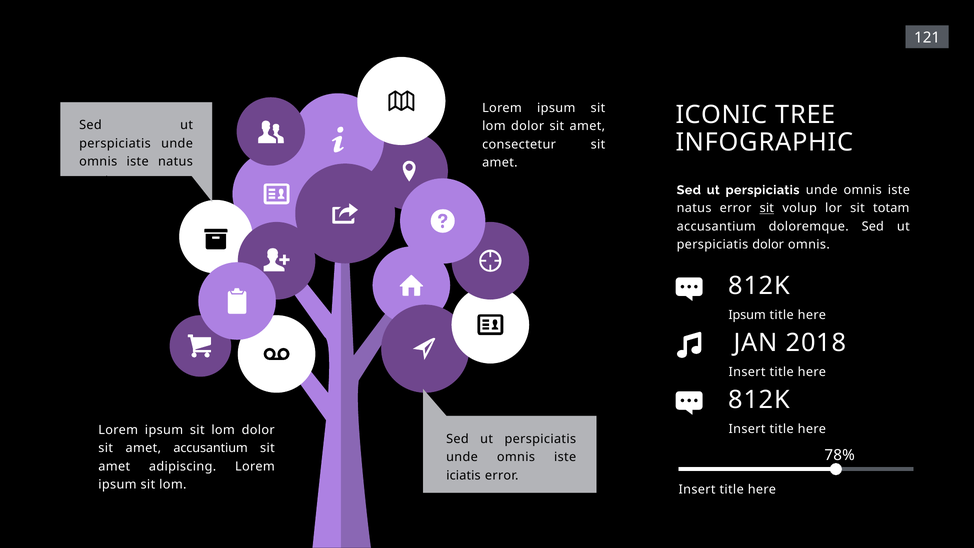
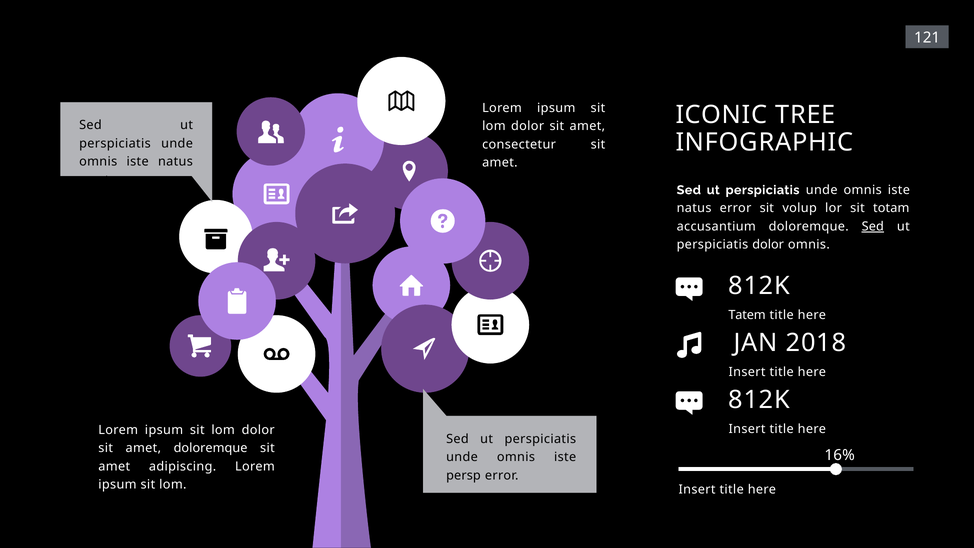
sit at (767, 208) underline: present -> none
Sed at (873, 226) underline: none -> present
Ipsum at (747, 315): Ipsum -> Tatem
amet accusantium: accusantium -> doloremque
78%: 78% -> 16%
iciatis: iciatis -> persp
